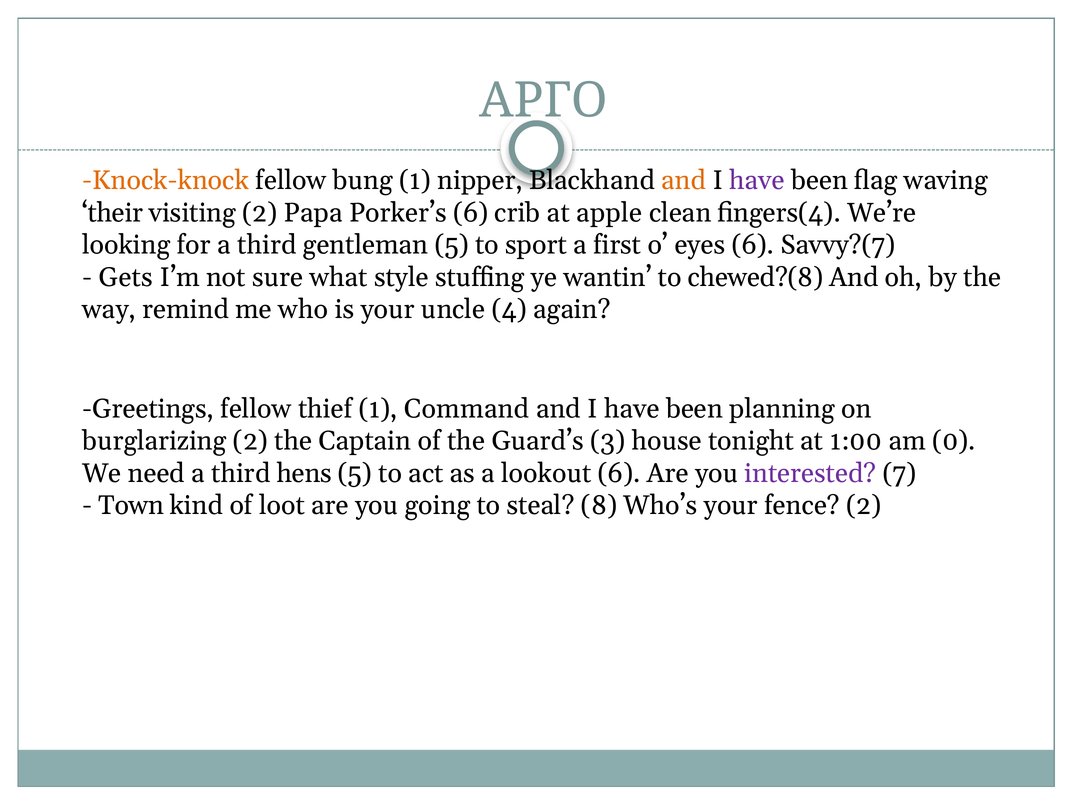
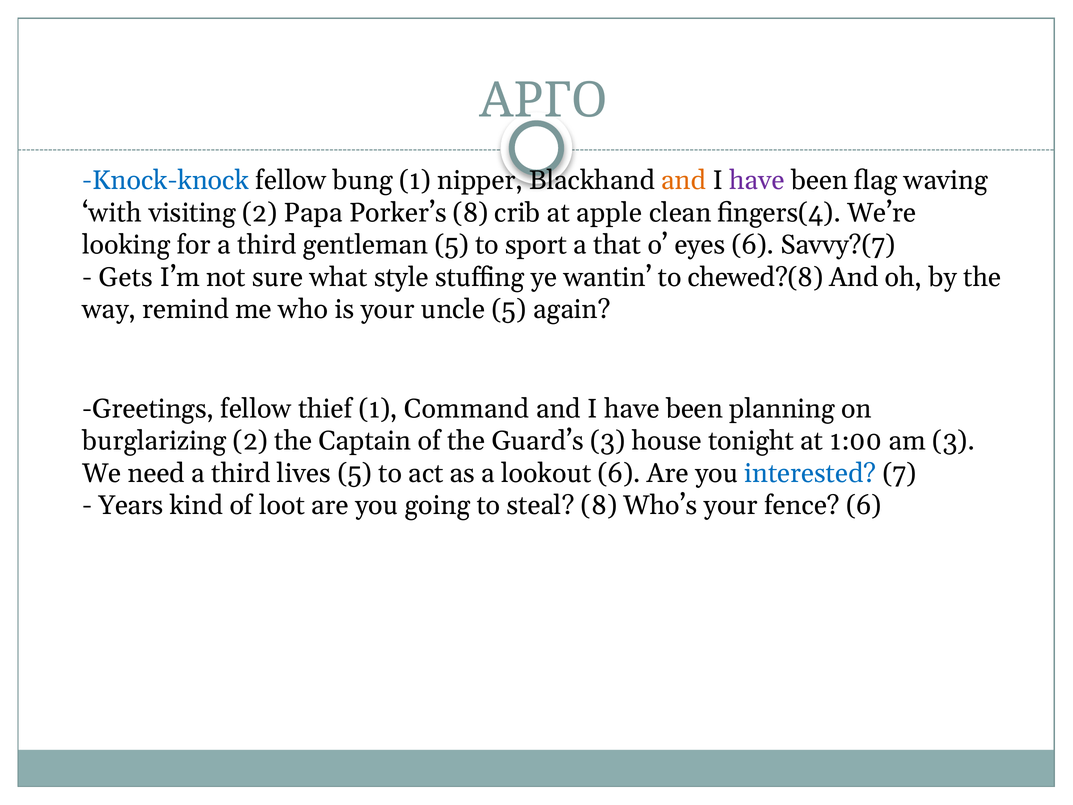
Knock-knock colour: orange -> blue
their: their -> with
Porker’s 6: 6 -> 8
first: first -> that
uncle 4: 4 -> 5
am 0: 0 -> 3
hens: hens -> lives
interested colour: purple -> blue
Town: Town -> Years
fence 2: 2 -> 6
